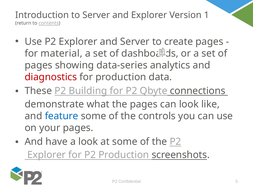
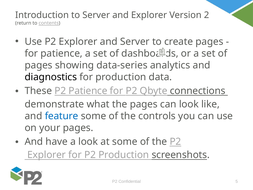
1: 1 -> 2
for material: material -> patience
diagnostics colour: red -> black
P2 Building: Building -> Patience
